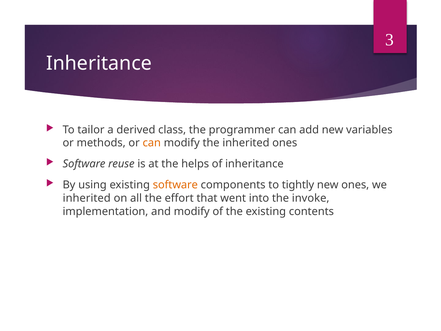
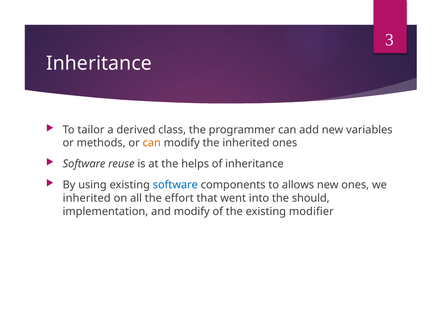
software at (175, 185) colour: orange -> blue
tightly: tightly -> allows
invoke: invoke -> should
contents: contents -> modifier
